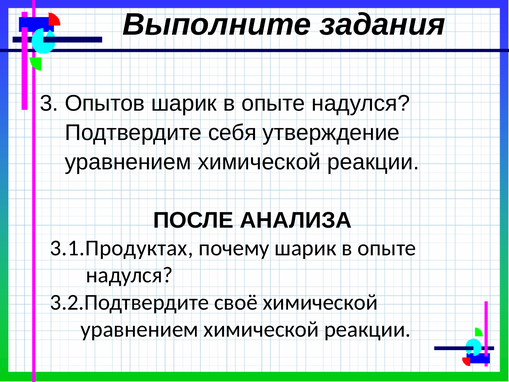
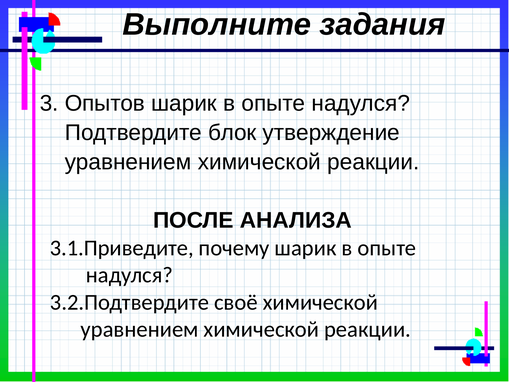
себя: себя -> блок
3.1.Продуктах: 3.1.Продуктах -> 3.1.Приведите
